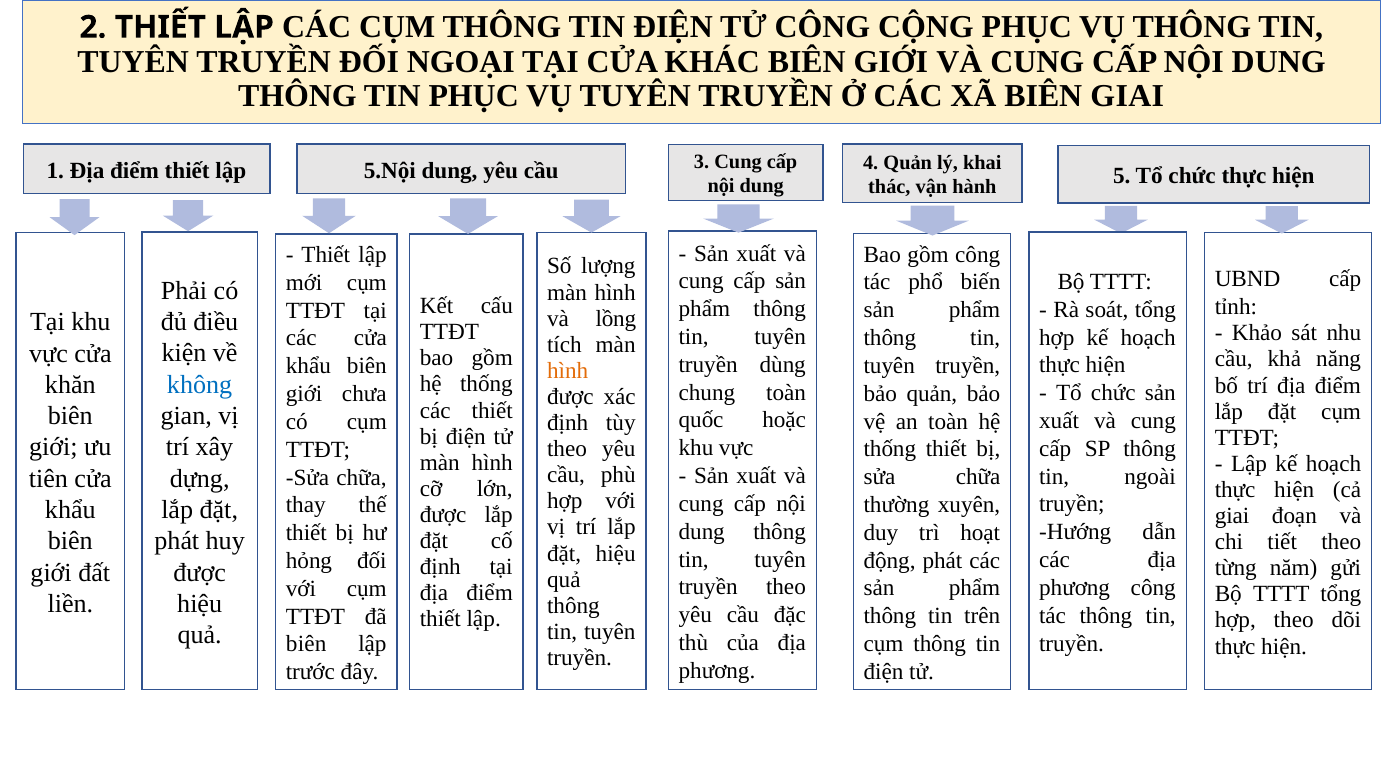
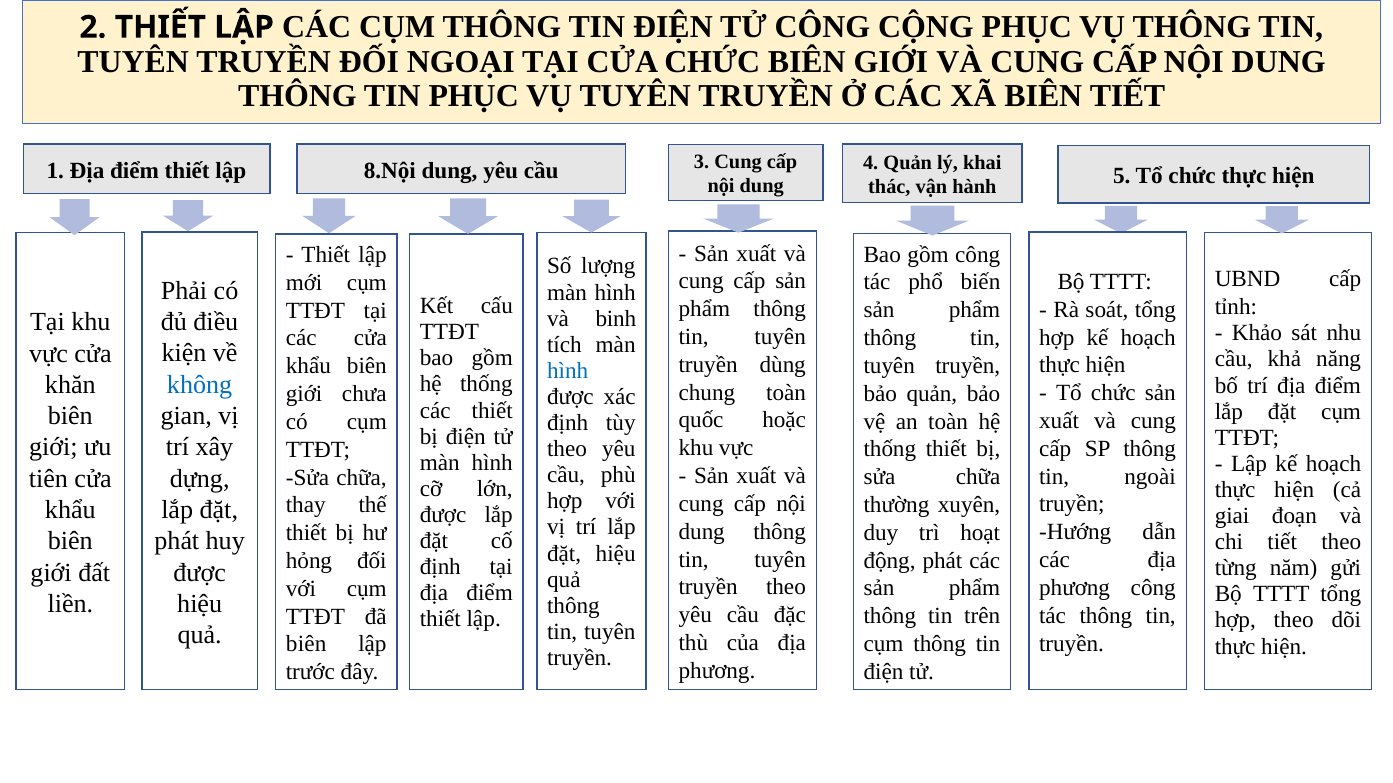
CỬA KHÁC: KHÁC -> CHỨC
BIÊN GIAI: GIAI -> TIẾT
5.Nội: 5.Nội -> 8.Nội
lồng: lồng -> binh
hình at (568, 371) colour: orange -> blue
